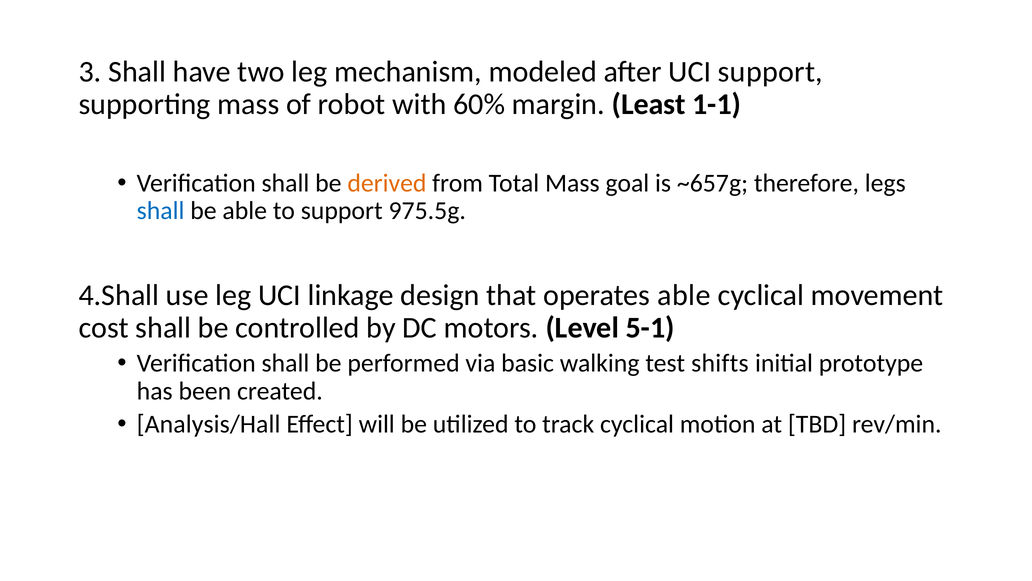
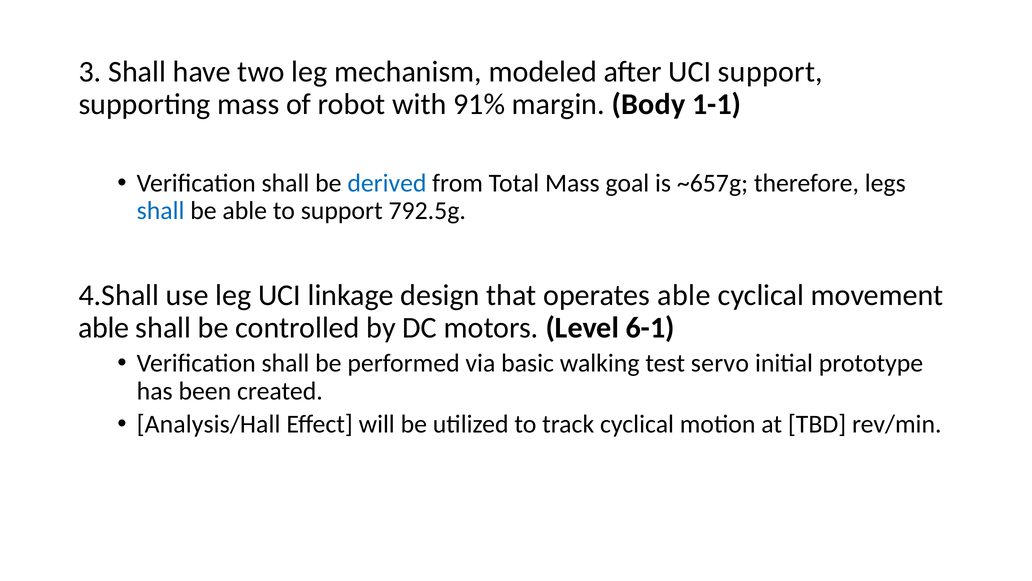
60%: 60% -> 91%
Least: Least -> Body
derived colour: orange -> blue
975.5g: 975.5g -> 792.5g
cost at (104, 327): cost -> able
5-1: 5-1 -> 6-1
shifts: shifts -> servo
